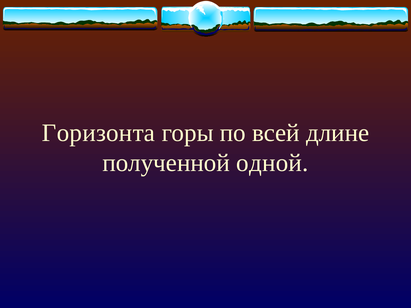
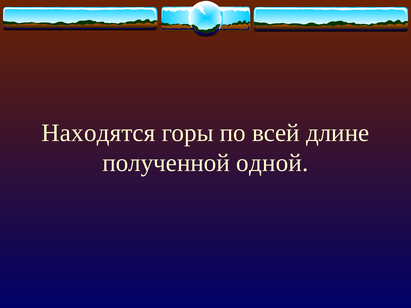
Горизонта: Горизонта -> Находятся
